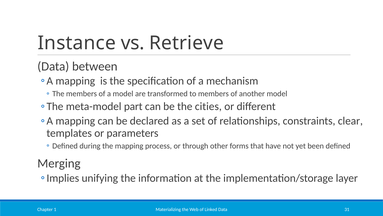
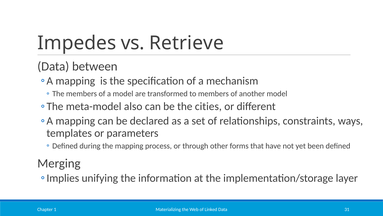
Instance: Instance -> Impedes
part: part -> also
clear: clear -> ways
